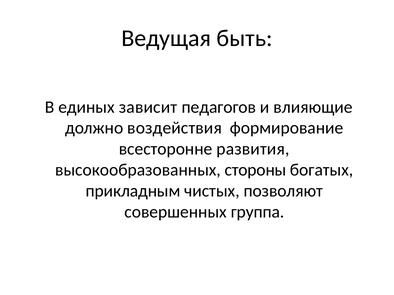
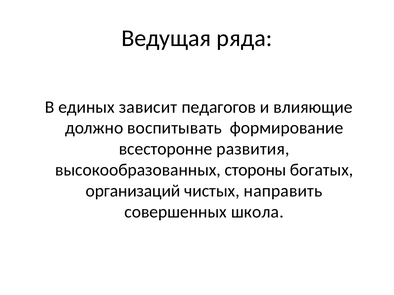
быть: быть -> ряда
воздействия: воздействия -> воспитывать
прикладным: прикладным -> организаций
позволяют: позволяют -> направить
группа: группа -> школа
